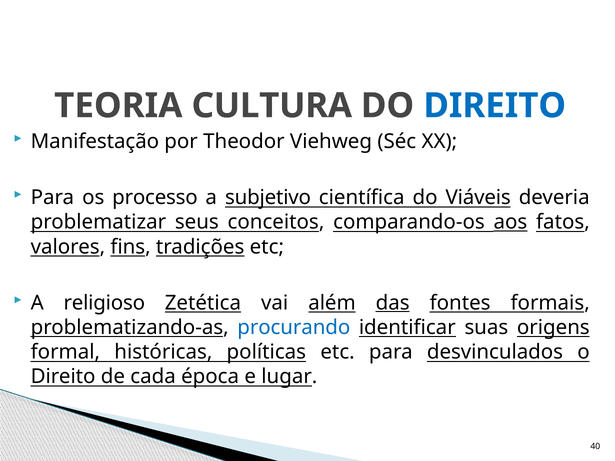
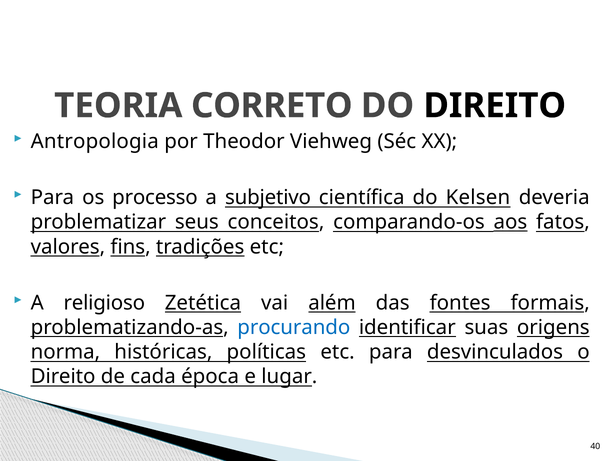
CULTURA: CULTURA -> CORRETO
DIREITO at (495, 106) colour: blue -> black
Manifestação: Manifestação -> Antropologia
Viáveis: Viáveis -> Kelsen
das underline: present -> none
formal: formal -> norma
